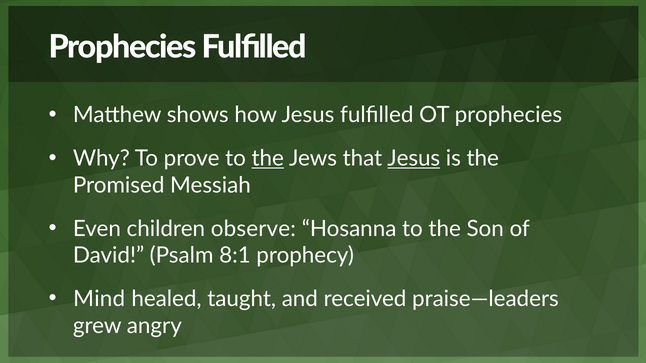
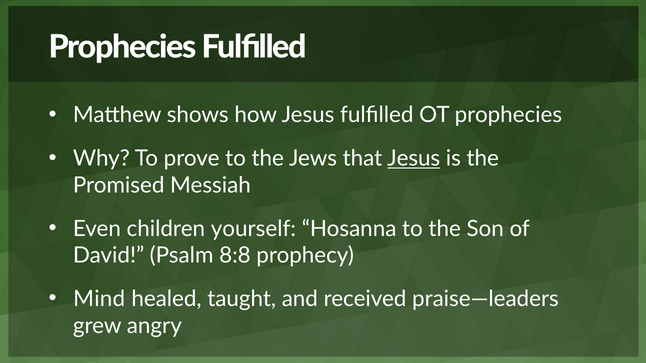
the at (268, 159) underline: present -> none
observe: observe -> yourself
8:1: 8:1 -> 8:8
